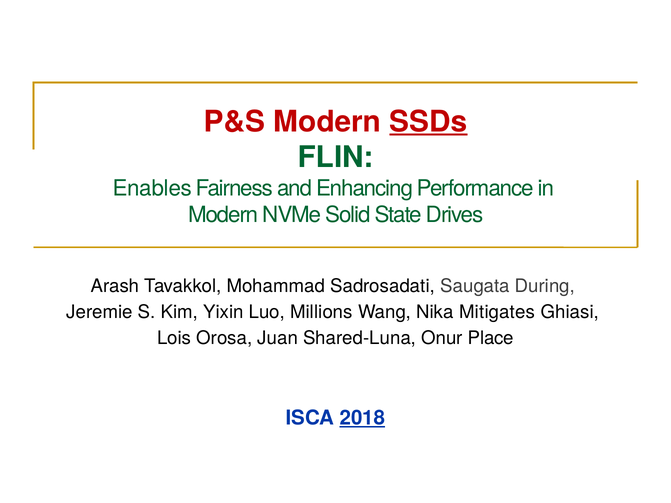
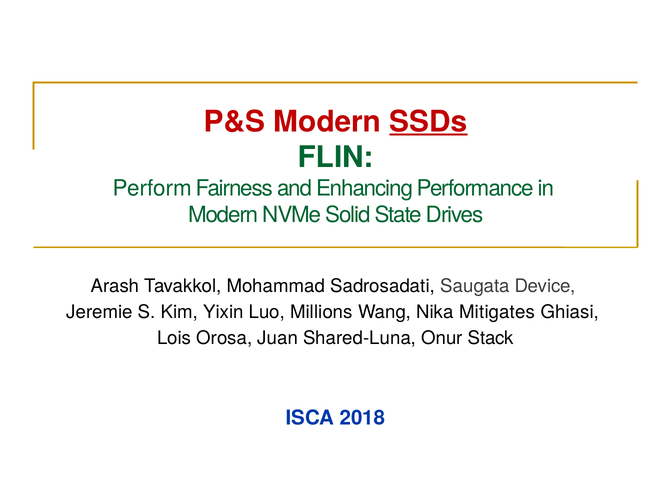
Enables: Enables -> Perform
During: During -> Device
Place: Place -> Stack
2018 underline: present -> none
